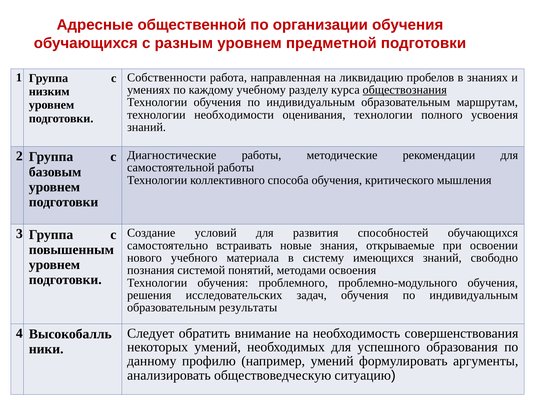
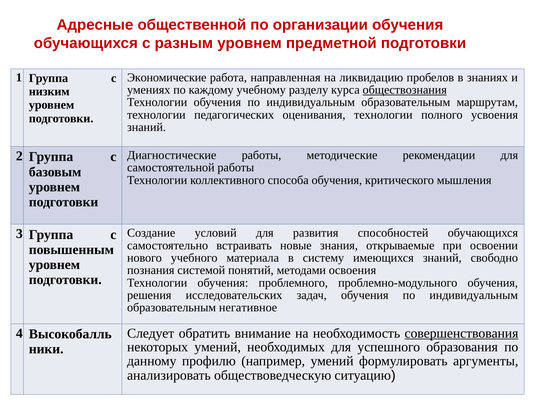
Собственности: Собственности -> Экономические
необходимости: необходимости -> педагогических
результаты: результаты -> негативное
совершенствования underline: none -> present
